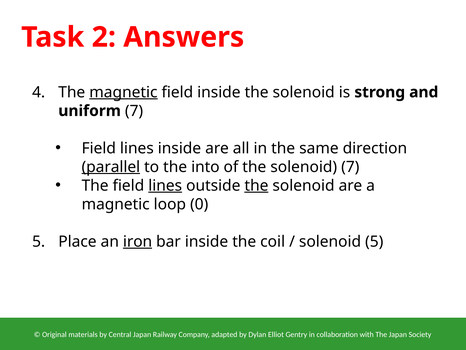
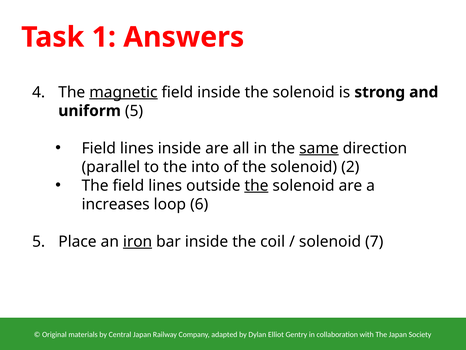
2: 2 -> 1
uniform 7: 7 -> 5
same underline: none -> present
parallel underline: present -> none
solenoid 7: 7 -> 2
lines at (165, 185) underline: present -> none
magnetic at (116, 204): magnetic -> increases
0: 0 -> 6
solenoid 5: 5 -> 7
